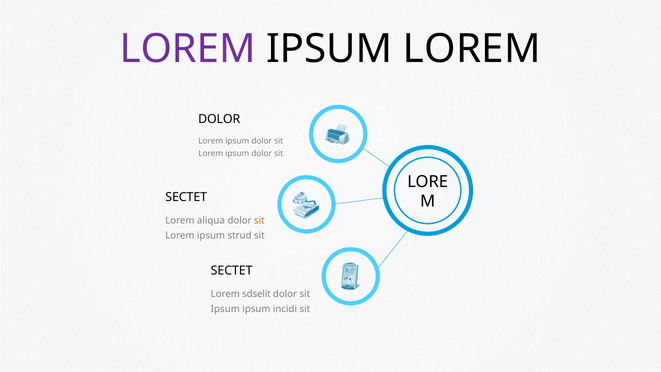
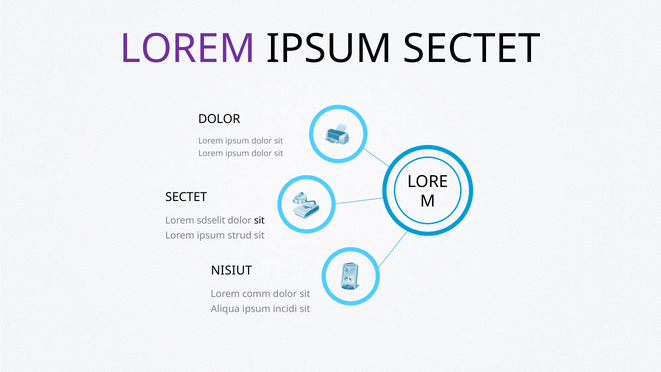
IPSUM LOREM: LOREM -> SECTET
aliqua: aliqua -> sdselit
sit at (259, 221) colour: orange -> black
SECTET at (232, 271): SECTET -> NISIUT
sdselit: sdselit -> comm
Ipsum at (225, 309): Ipsum -> Aliqua
